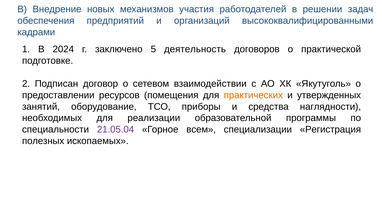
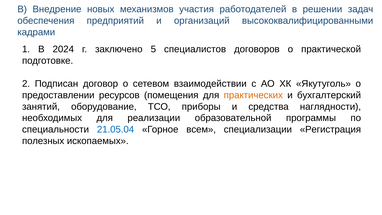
деятельность: деятельность -> специалистов
утвержденных: утвержденных -> бухгалтерский
21.05.04 colour: purple -> blue
